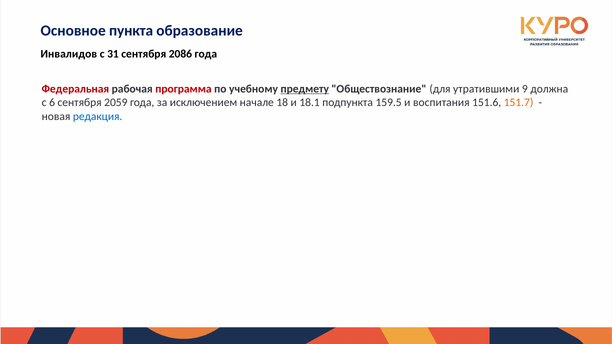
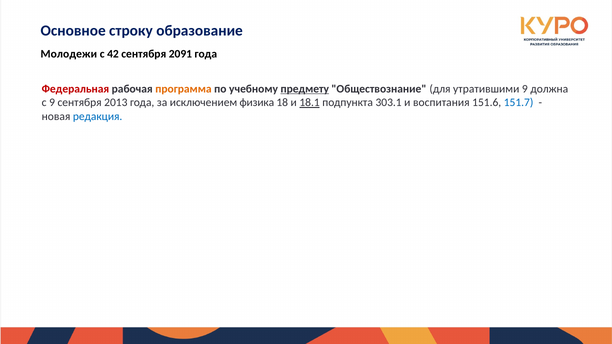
пункта: пункта -> строку
Инвалидов: Инвалидов -> Молодежи
31: 31 -> 42
2086: 2086 -> 2091
программа colour: red -> orange
с 6: 6 -> 9
2059: 2059 -> 2013
начале: начале -> физика
18.1 underline: none -> present
159.5: 159.5 -> 303.1
151.7 colour: orange -> blue
